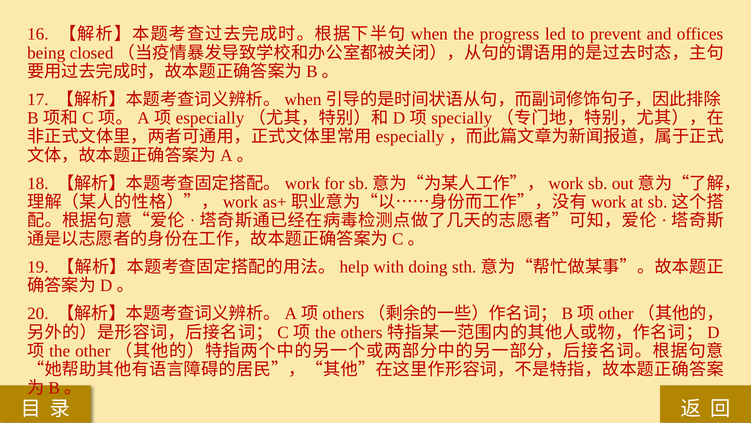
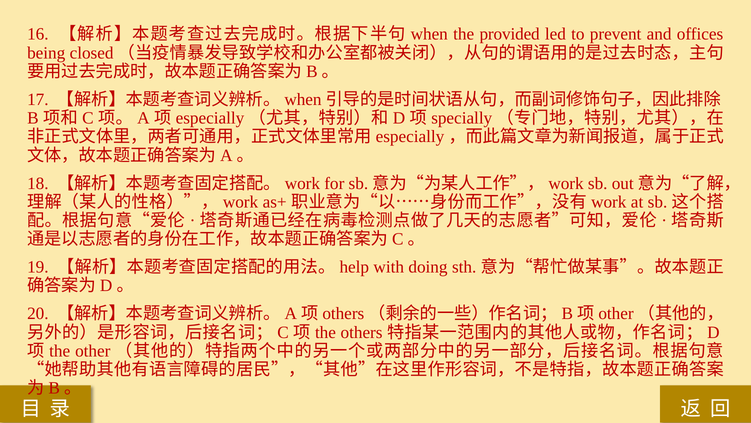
progress: progress -> provided
